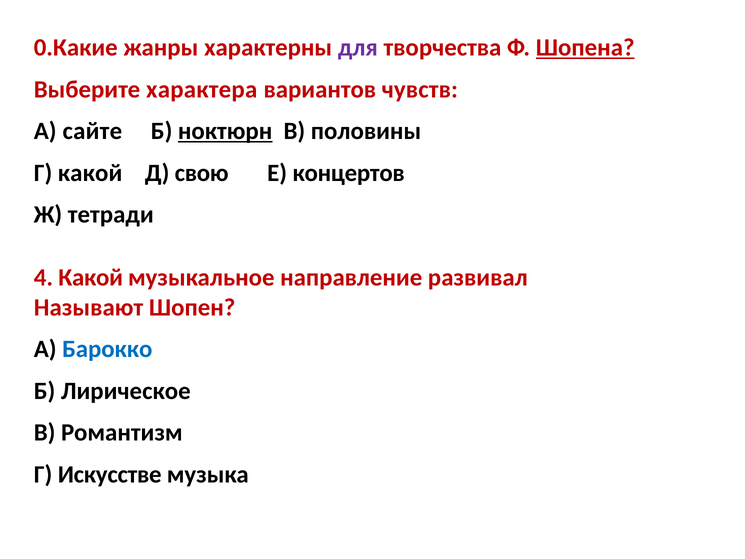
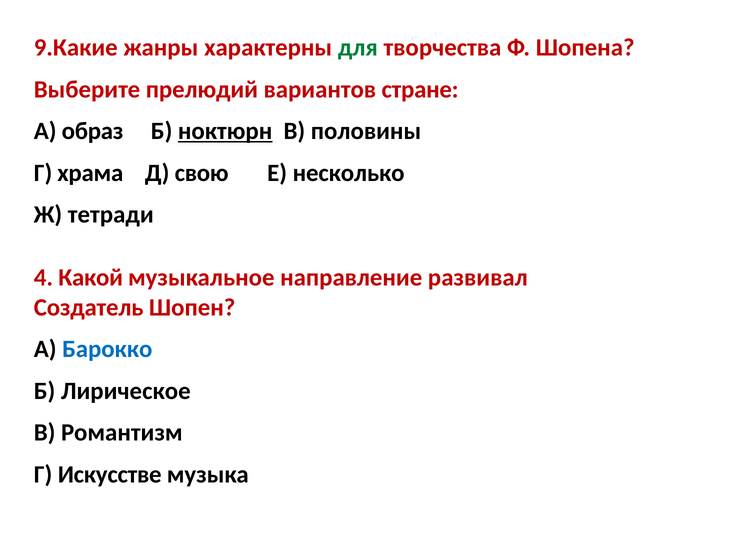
0.Какие: 0.Какие -> 9.Какие
для colour: purple -> green
Шопена underline: present -> none
характера: характера -> прелюдий
чувств: чувств -> стране
сайте: сайте -> образ
Г какой: какой -> храма
концертов: концертов -> несколько
Называют: Называют -> Создатель
